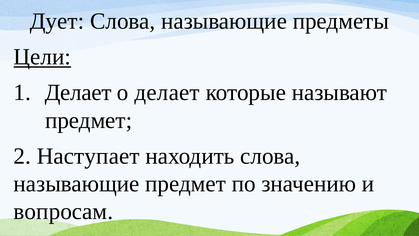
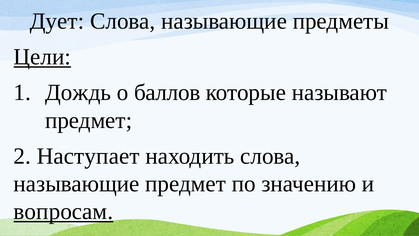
Делает at (78, 92): Делает -> Дождь
о делает: делает -> баллов
вопросам underline: none -> present
